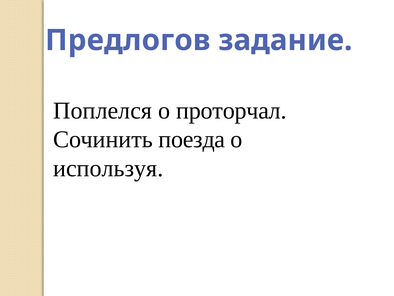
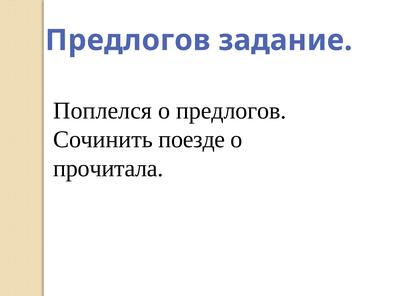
о проторчал: проторчал -> предлогов
поезда: поезда -> поезде
используя: используя -> прочитала
